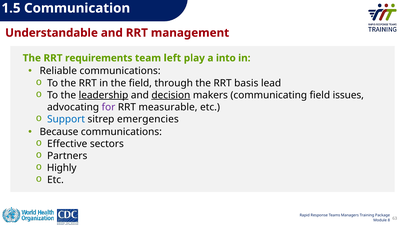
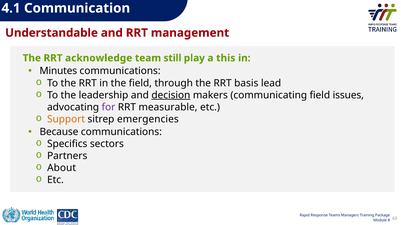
1.5: 1.5 -> 4.1
requirements: requirements -> acknowledge
left: left -> still
into: into -> this
Reliable: Reliable -> Minutes
leadership underline: present -> none
Support colour: blue -> orange
Effective: Effective -> Specifics
Highly: Highly -> About
